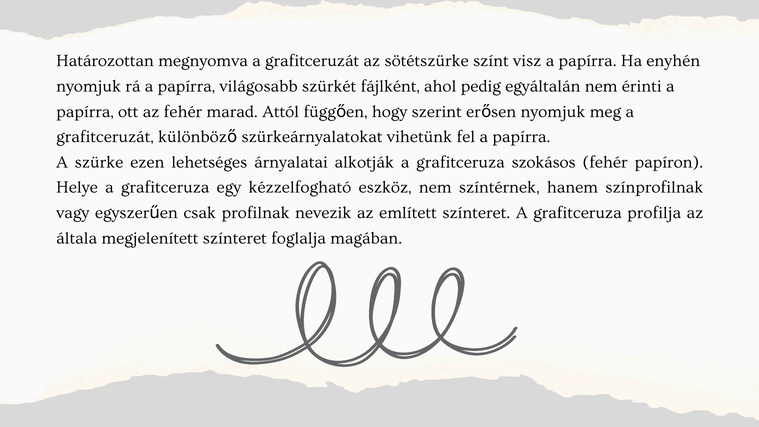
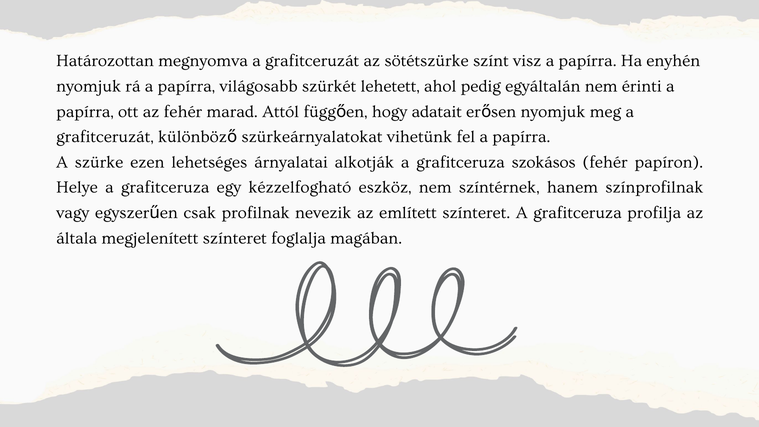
fájlként: fájlként -> lehetett
szerint: szerint -> adatait
